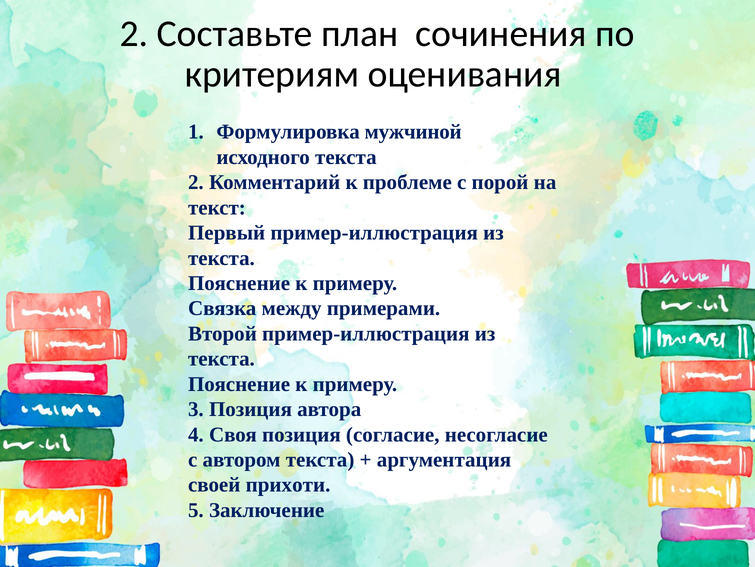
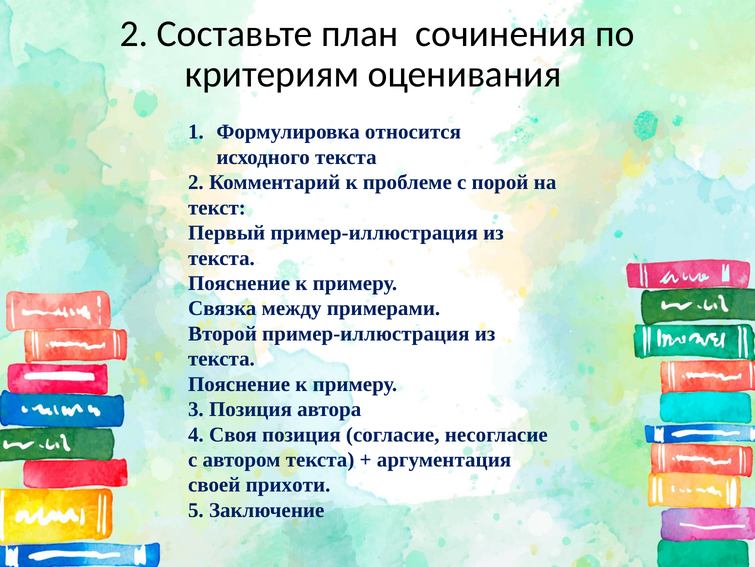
мужчиной: мужчиной -> относится
